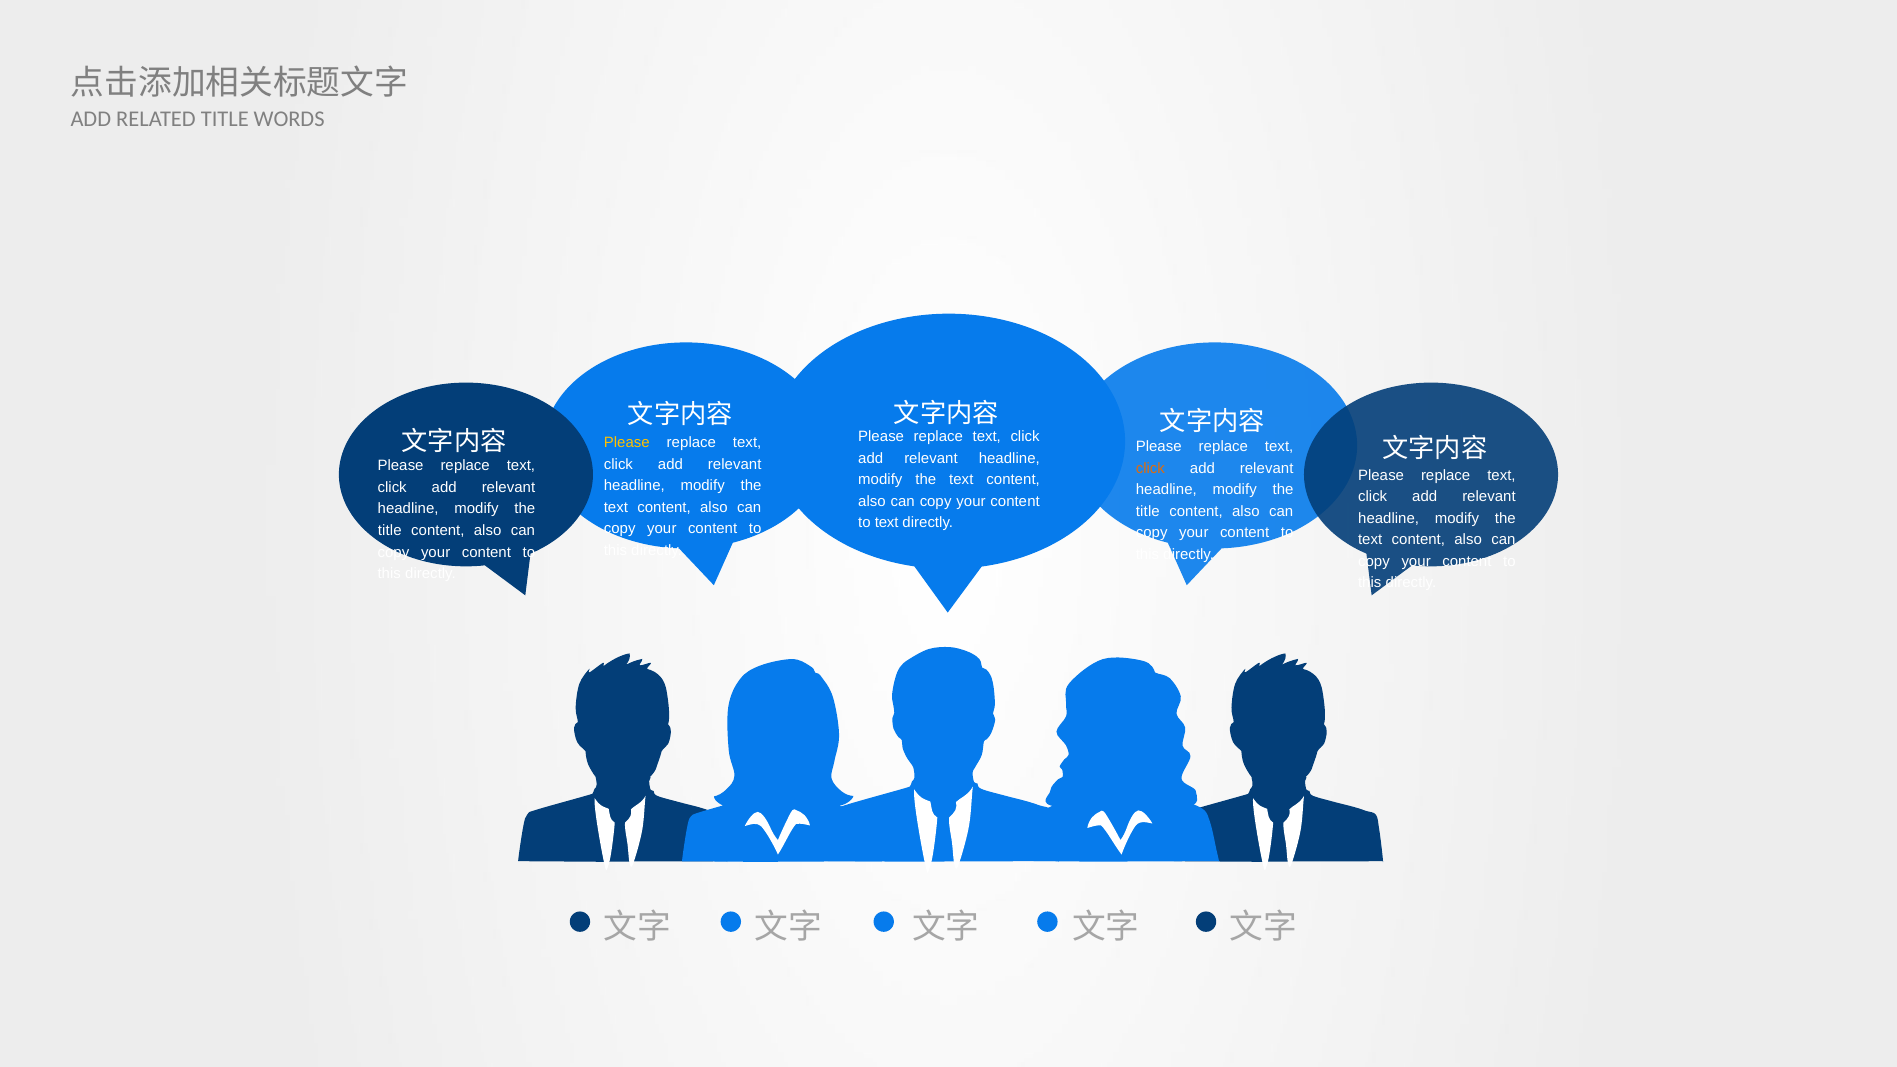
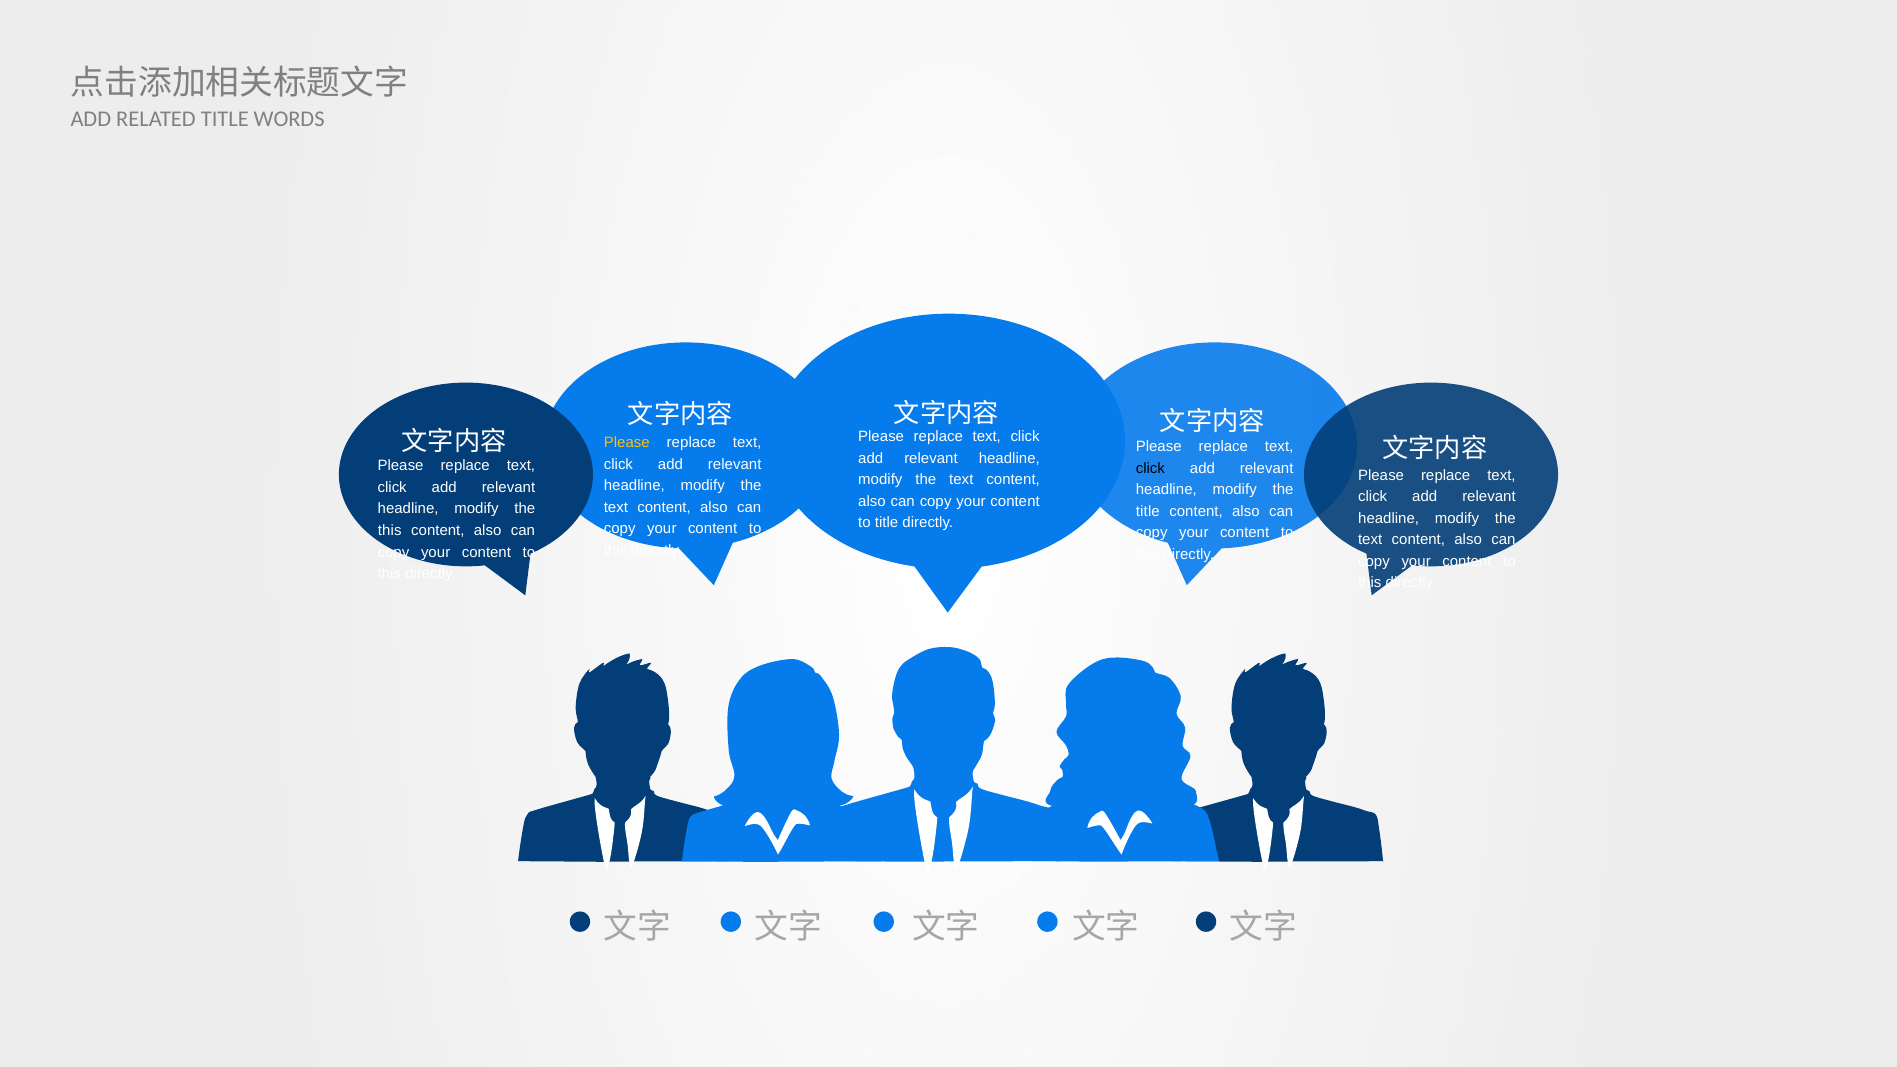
click at (1150, 468) colour: orange -> black
to text: text -> title
title at (390, 531): title -> this
